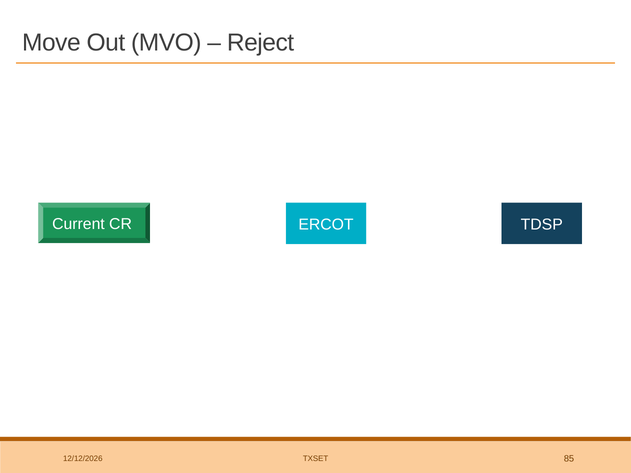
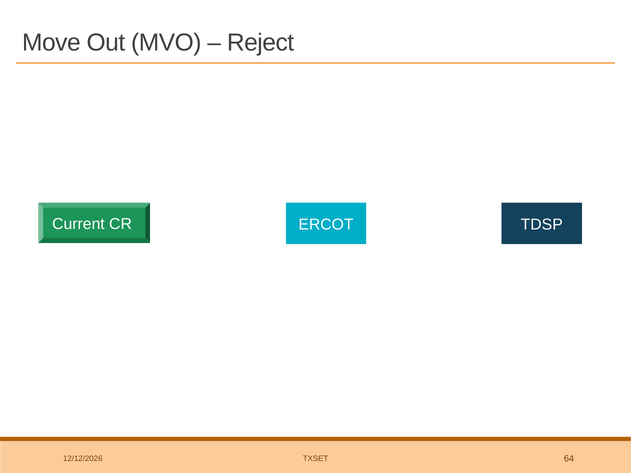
85: 85 -> 64
